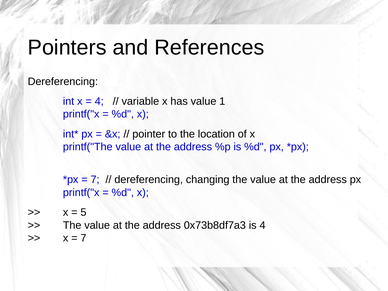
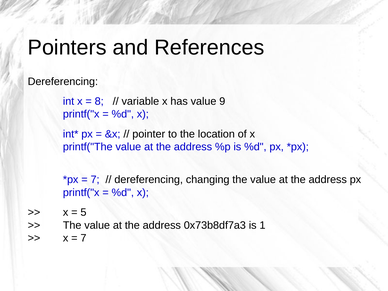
4 at (99, 101): 4 -> 8
1: 1 -> 9
is 4: 4 -> 1
